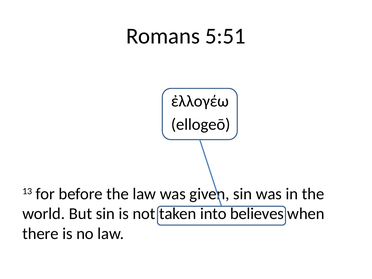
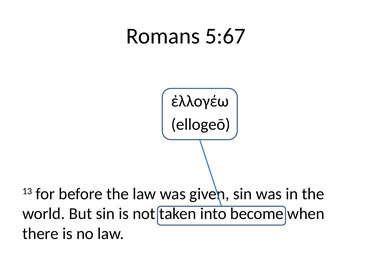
5:51: 5:51 -> 5:67
believes: believes -> become
